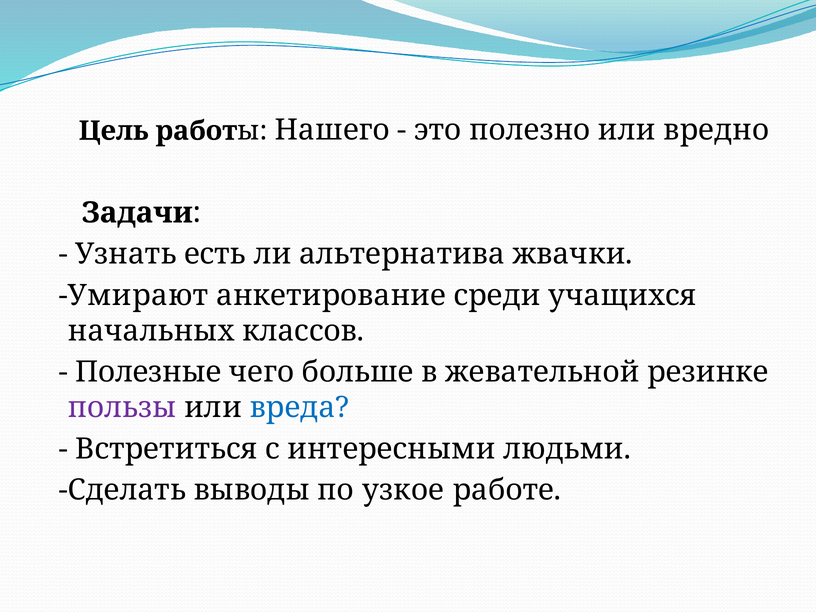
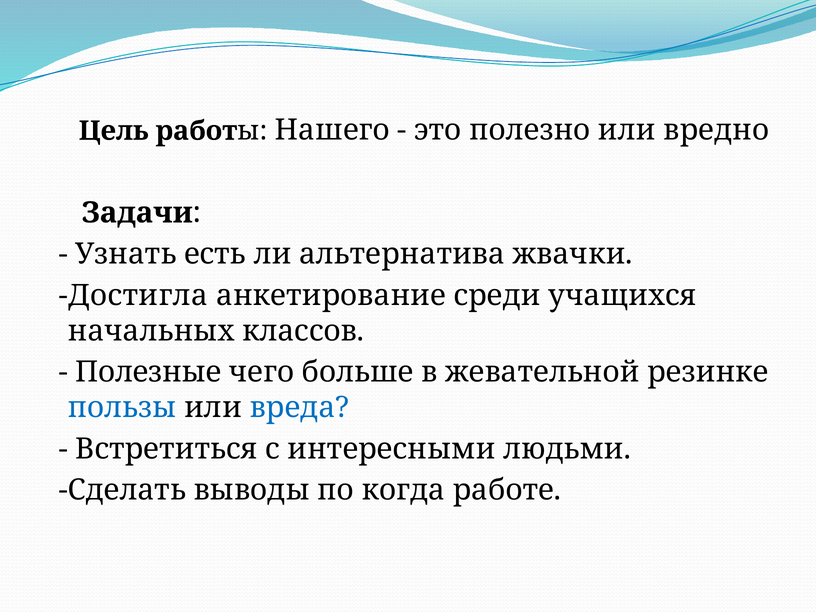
Умирают: Умирают -> Достигла
пользы colour: purple -> blue
узкое: узкое -> когда
